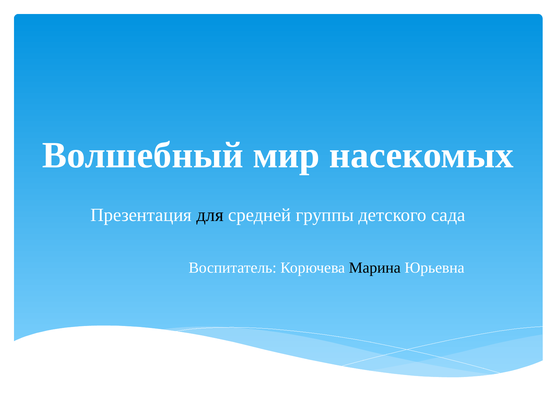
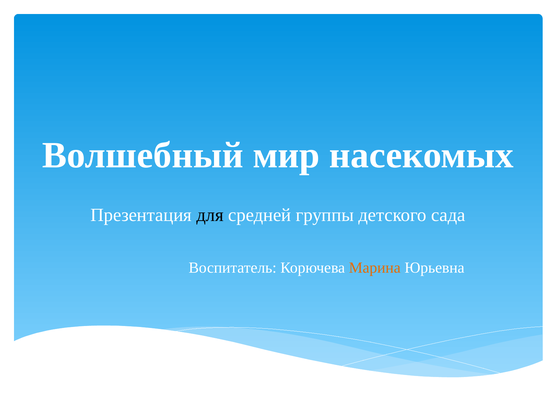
Марина colour: black -> orange
